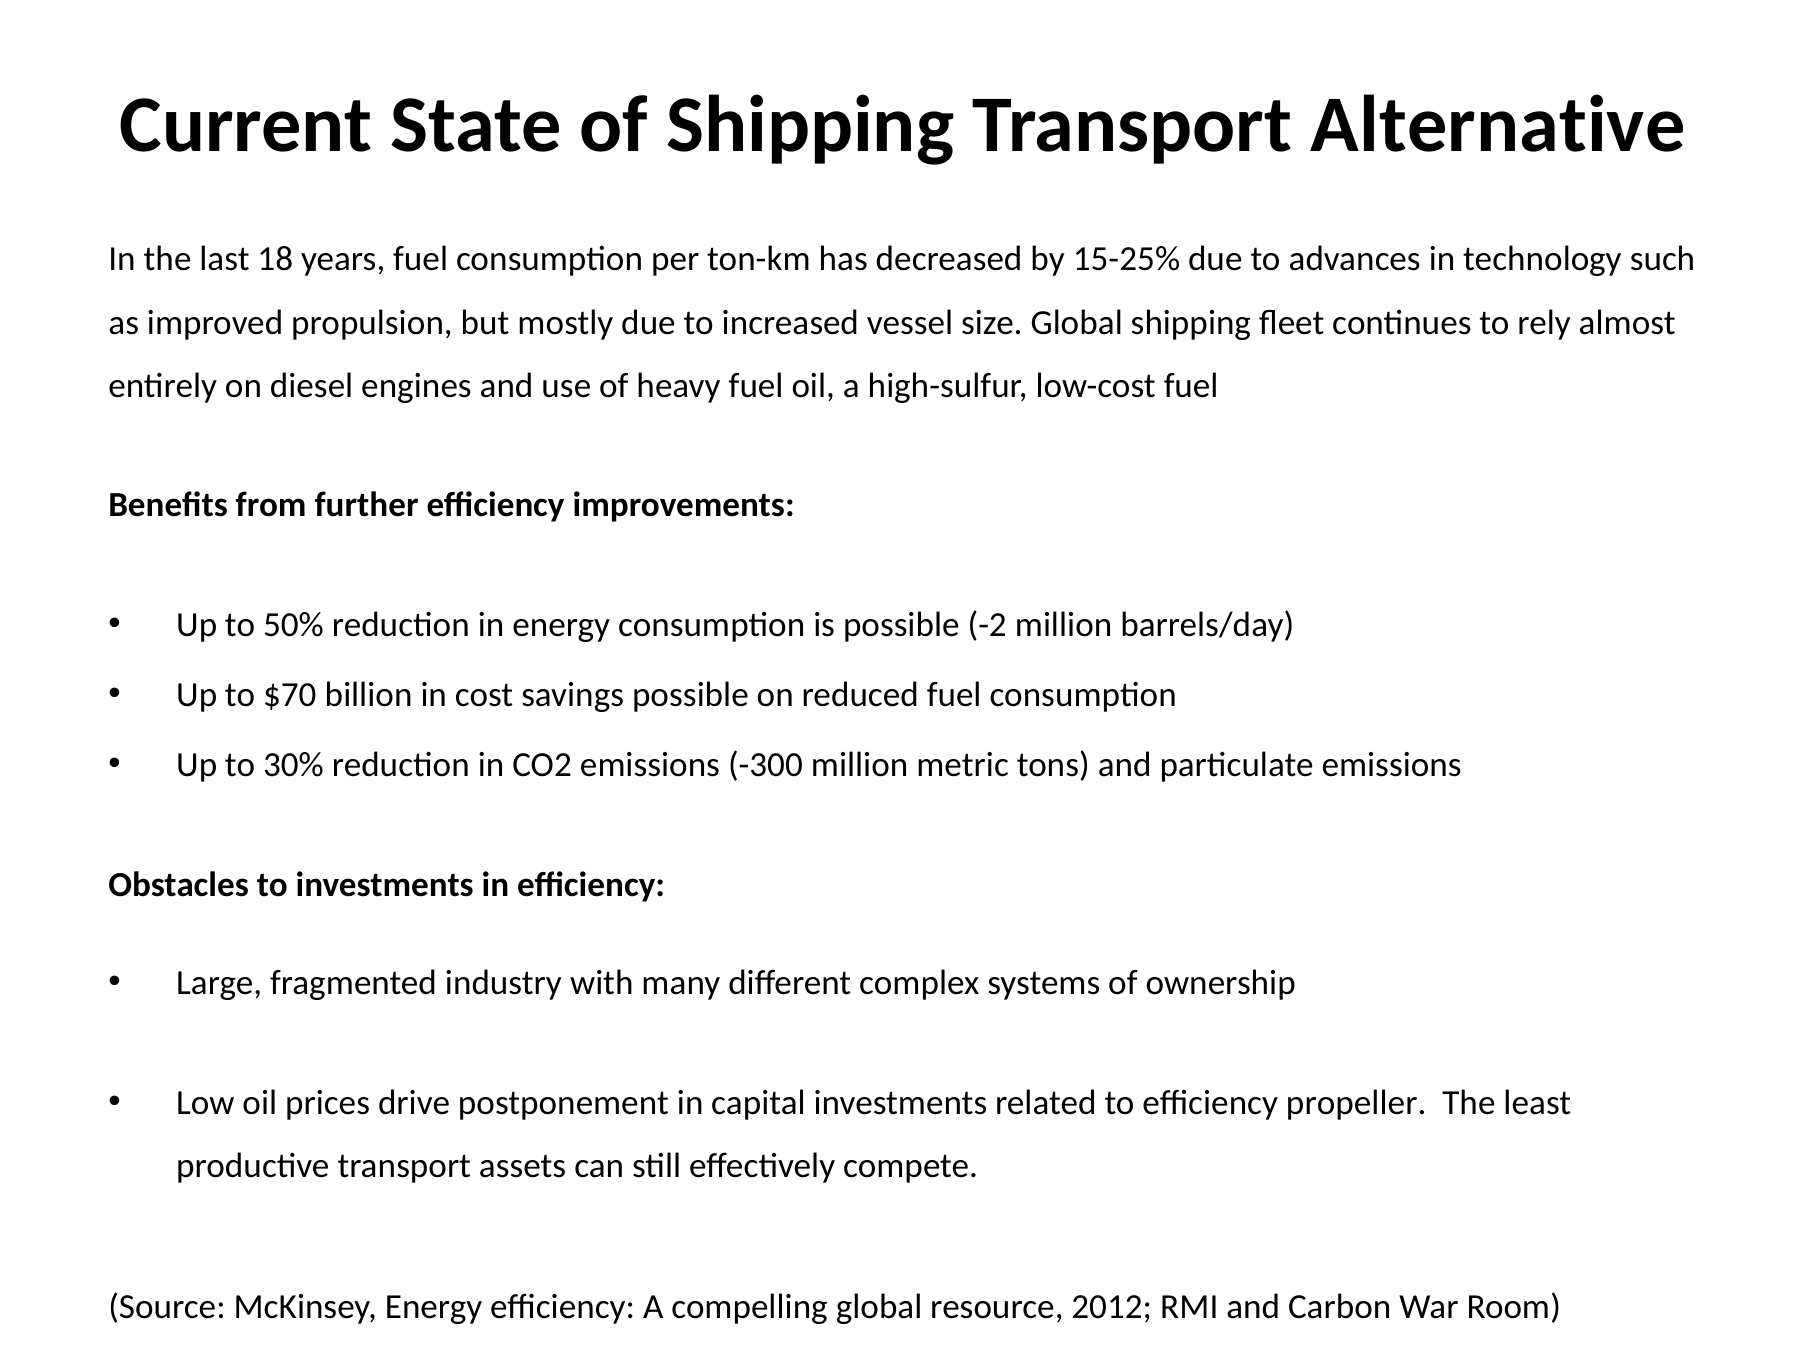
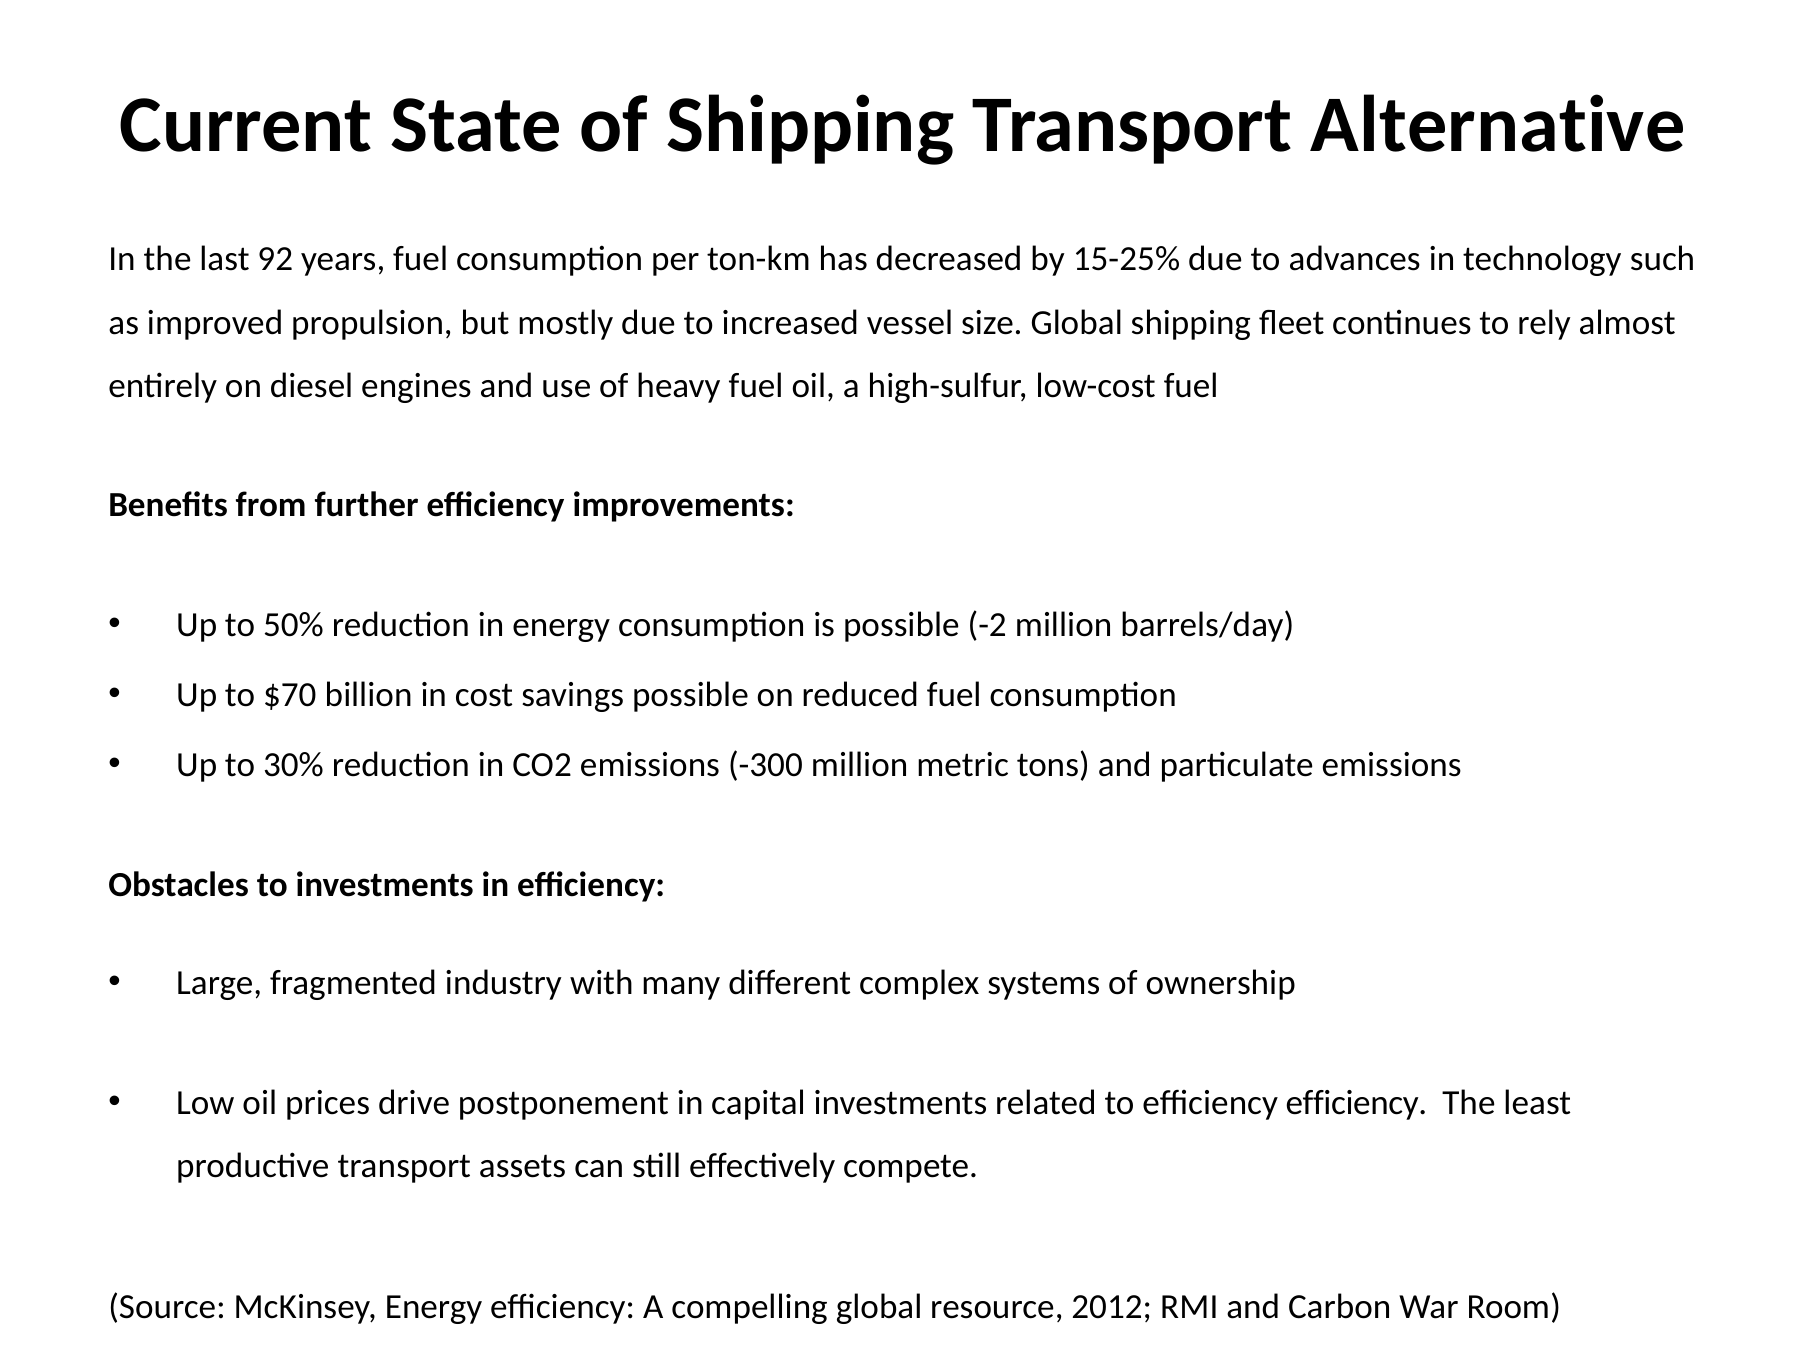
18: 18 -> 92
efficiency propeller: propeller -> efficiency
